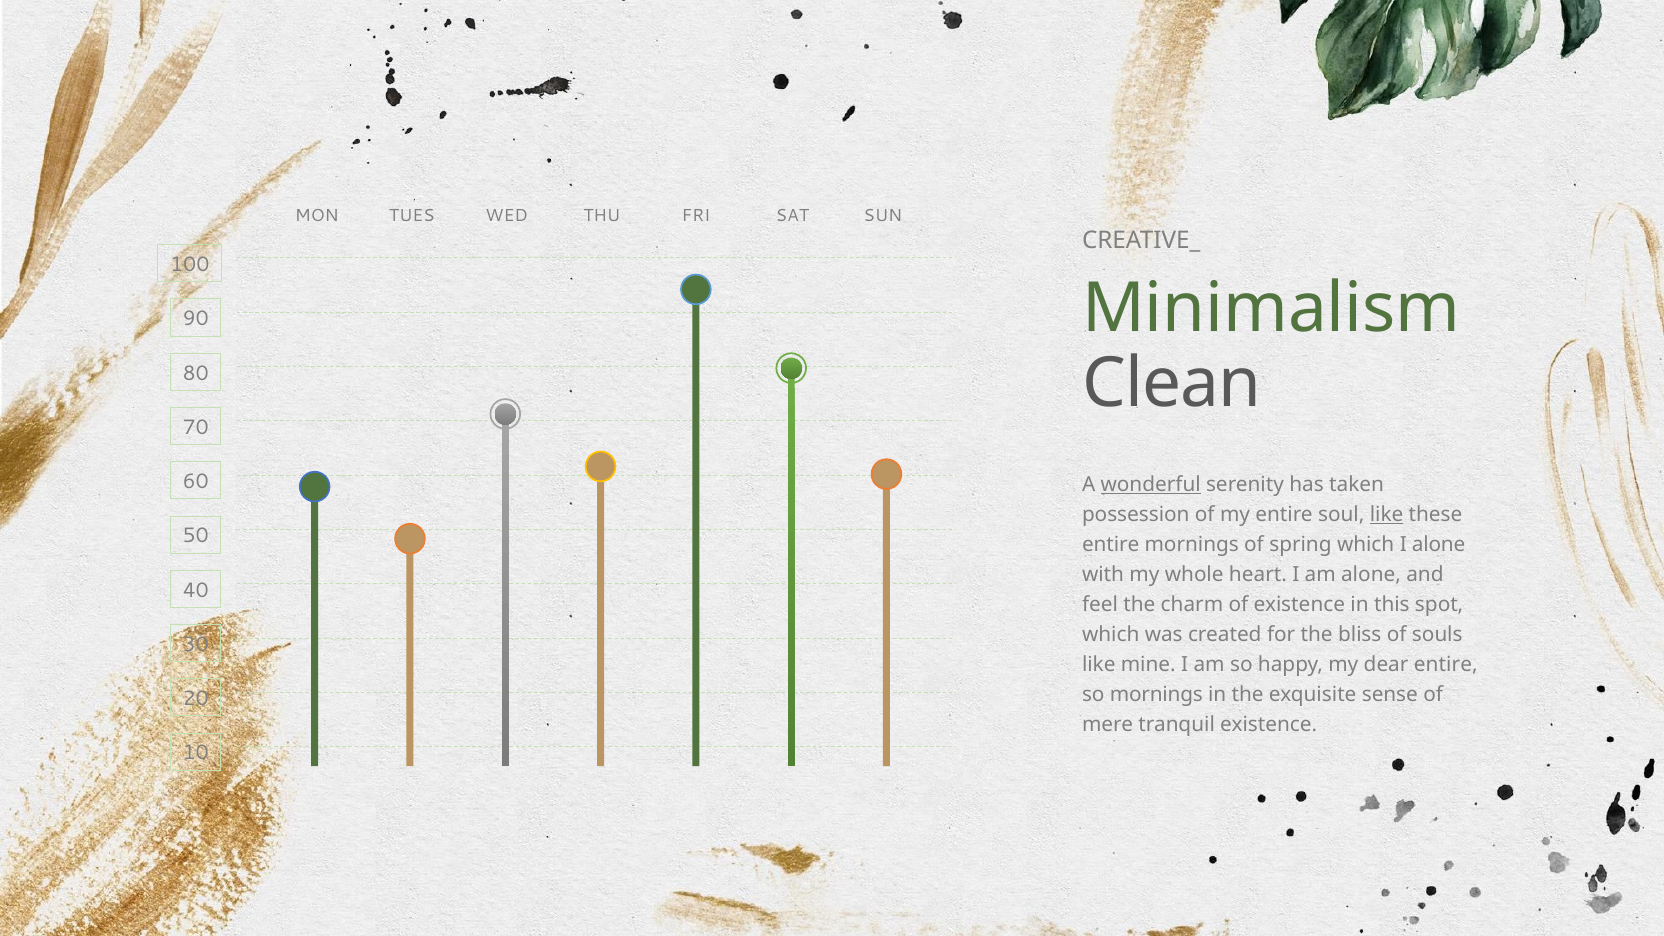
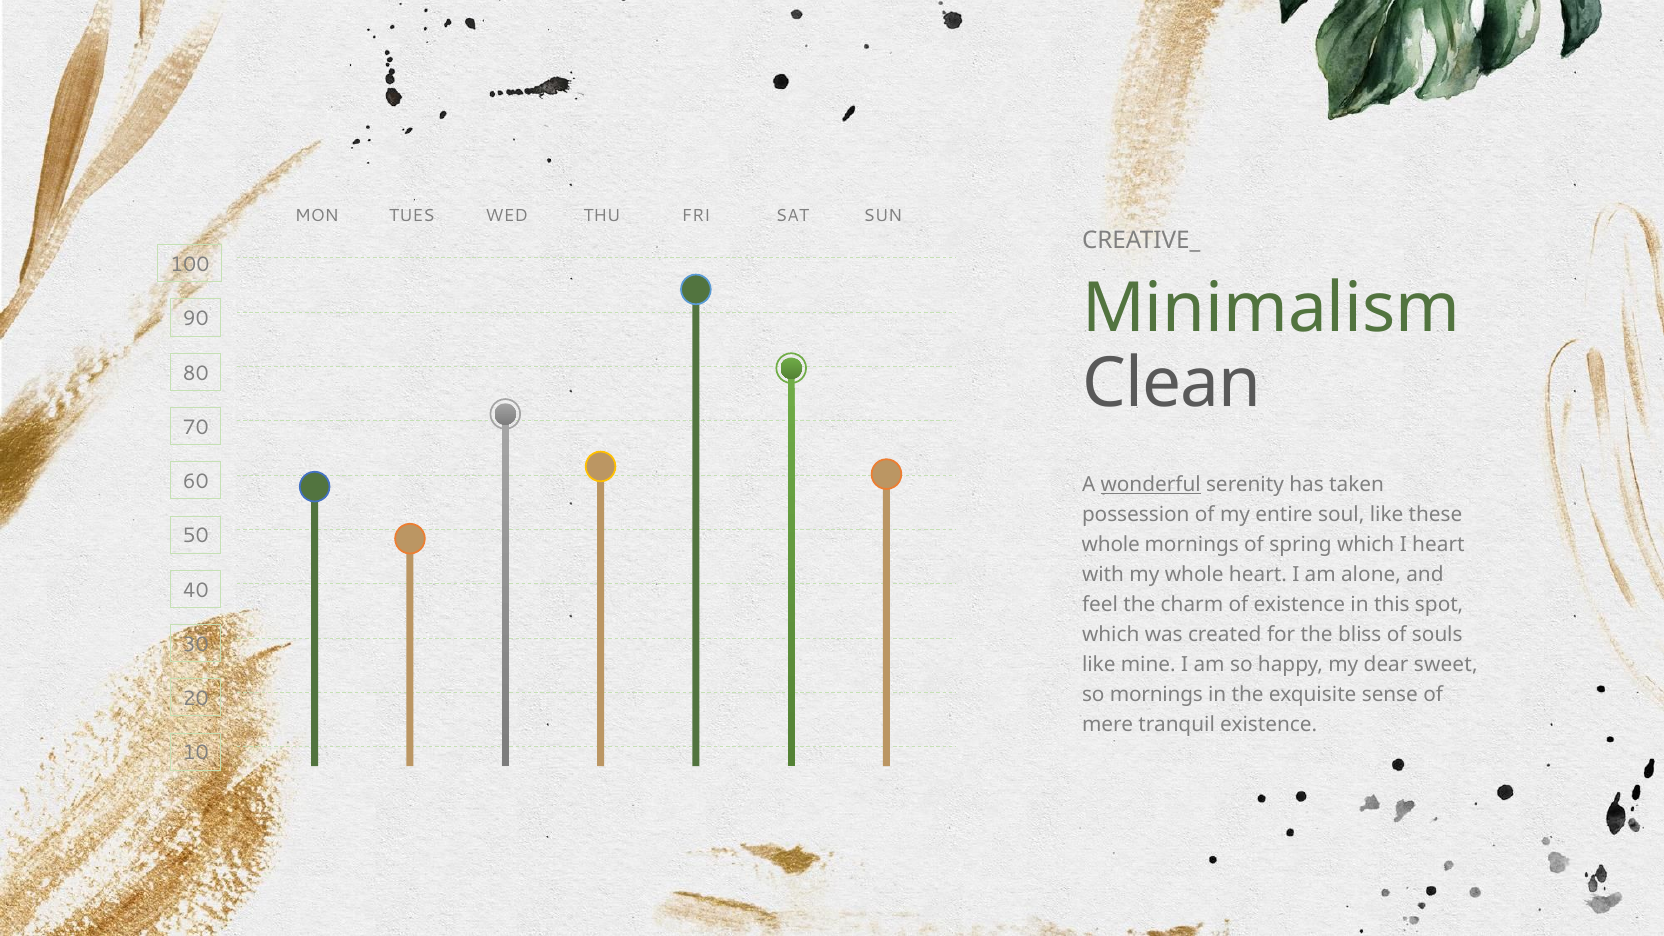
like at (1387, 515) underline: present -> none
entire at (1111, 545): entire -> whole
I alone: alone -> heart
dear entire: entire -> sweet
